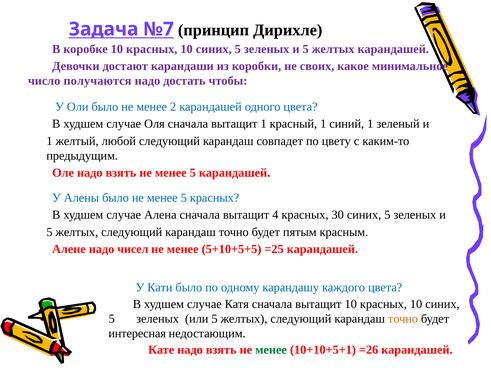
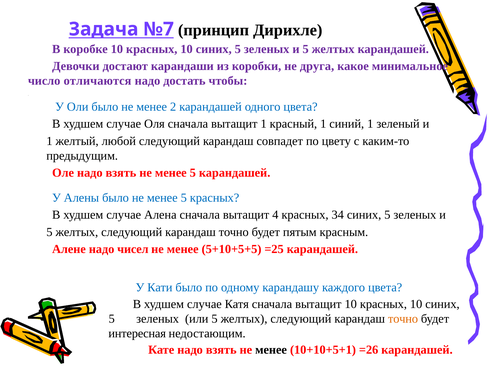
своих: своих -> друга
получаются: получаются -> отличаются
30: 30 -> 34
менее at (271, 350) colour: green -> black
